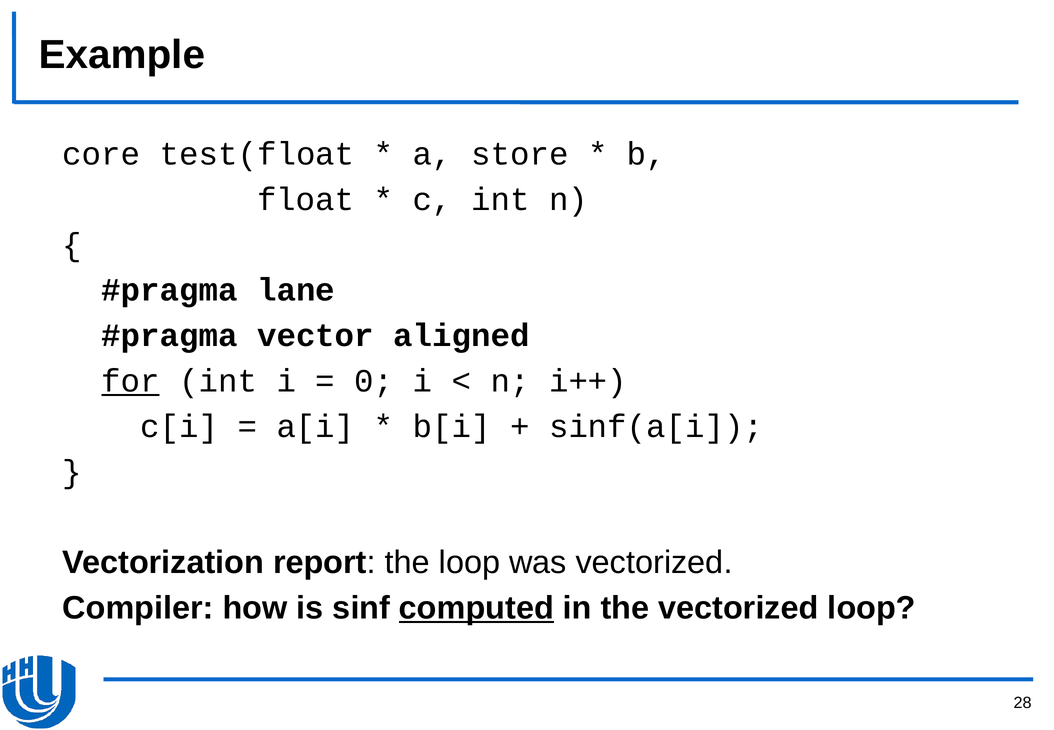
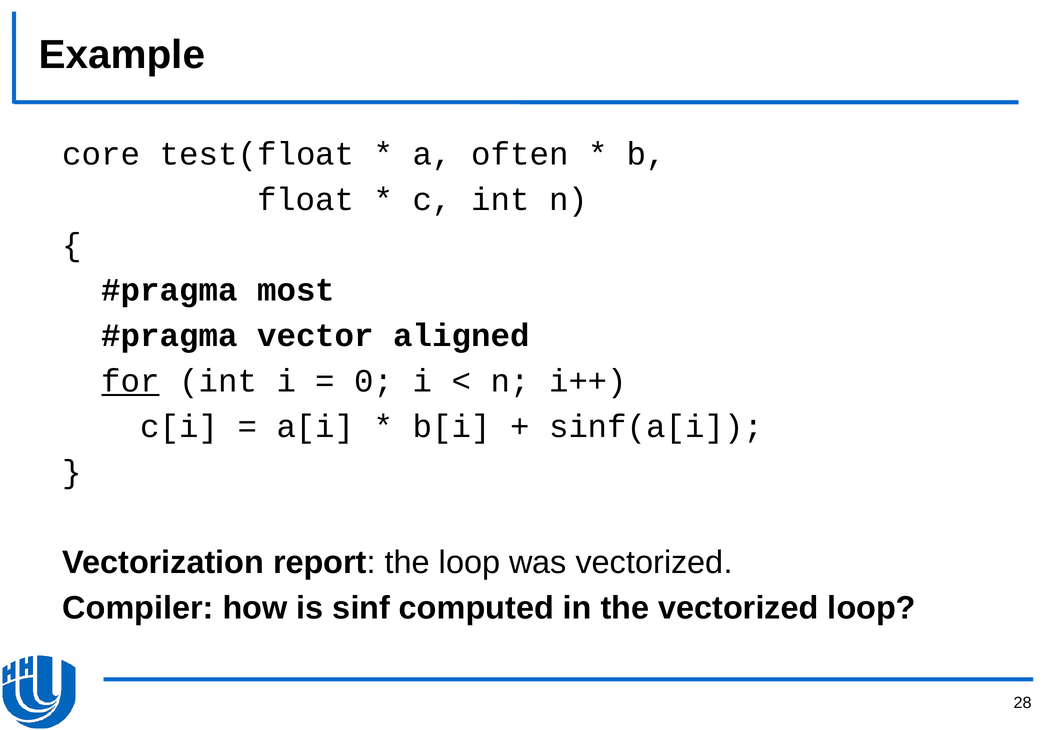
store: store -> often
lane: lane -> most
computed underline: present -> none
